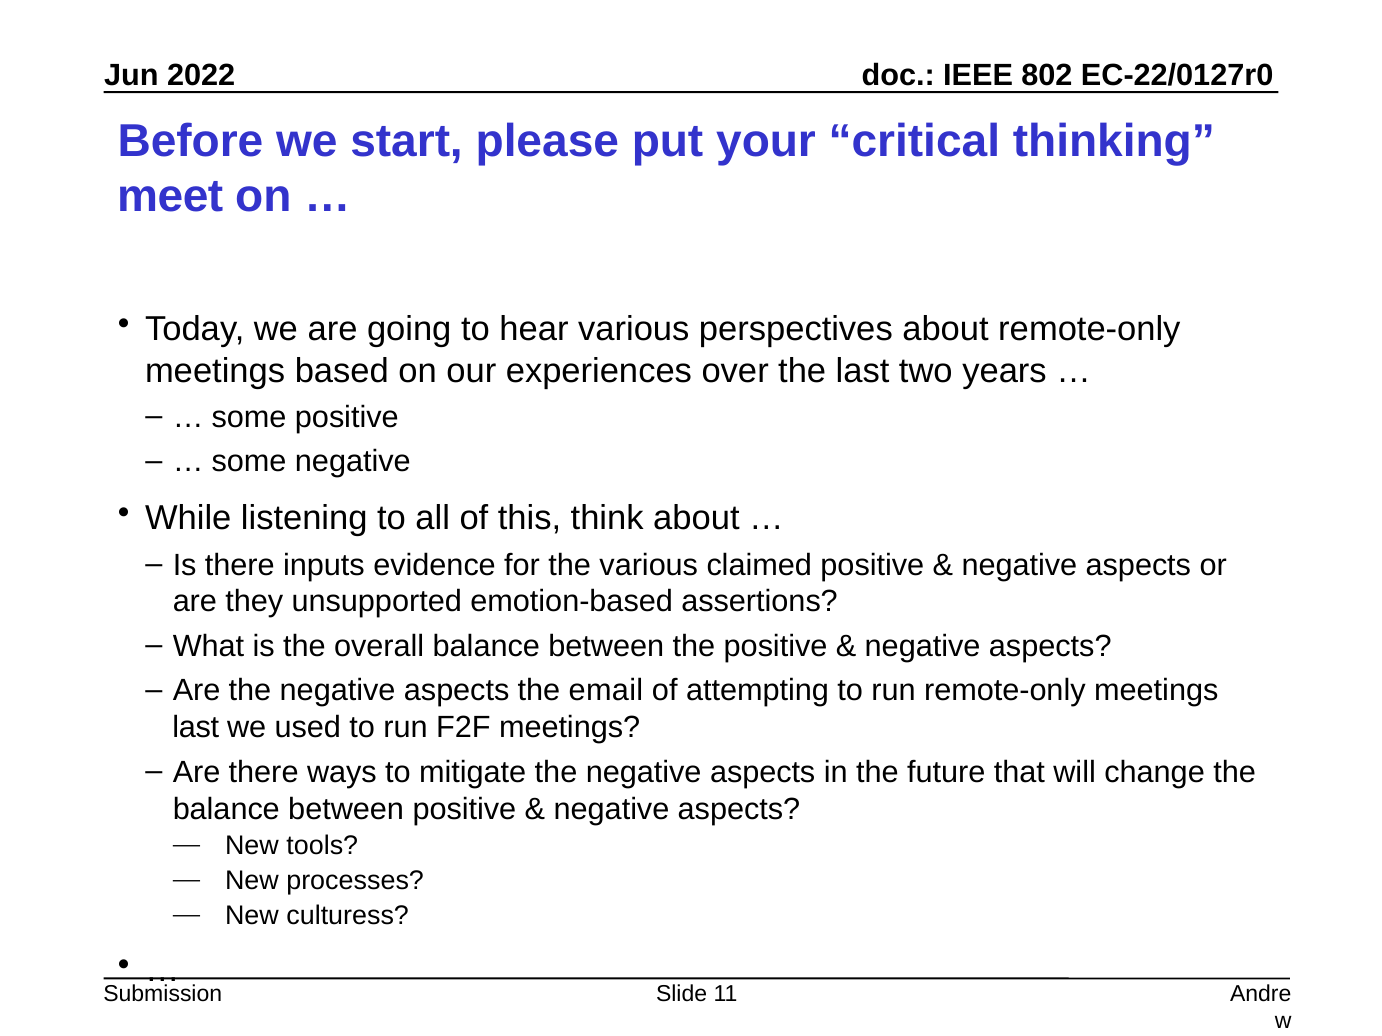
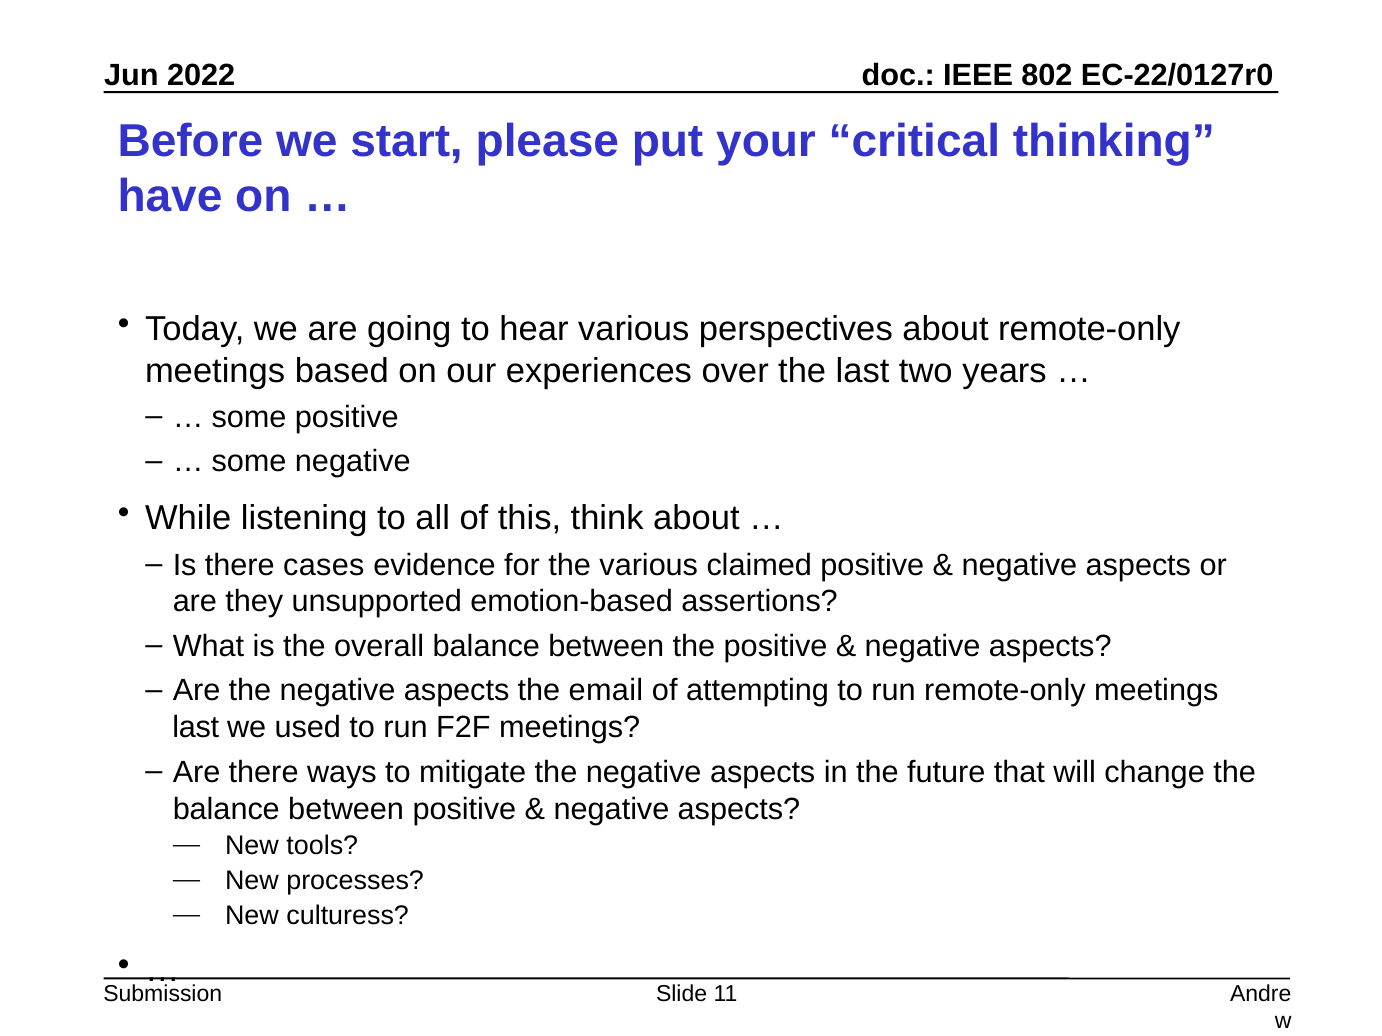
meet: meet -> have
inputs: inputs -> cases
